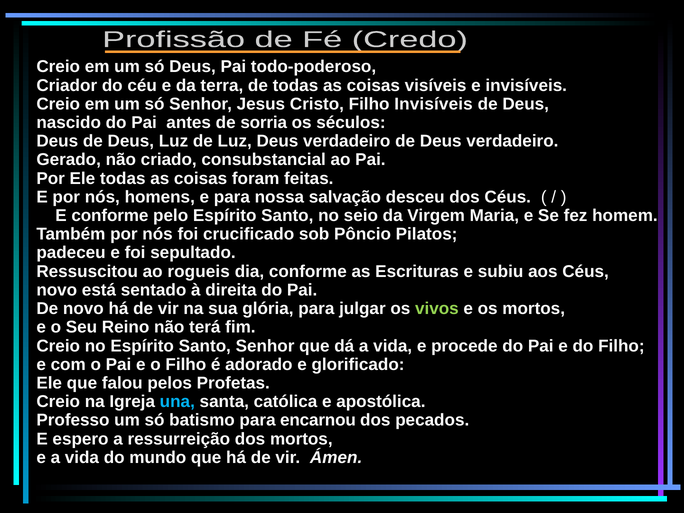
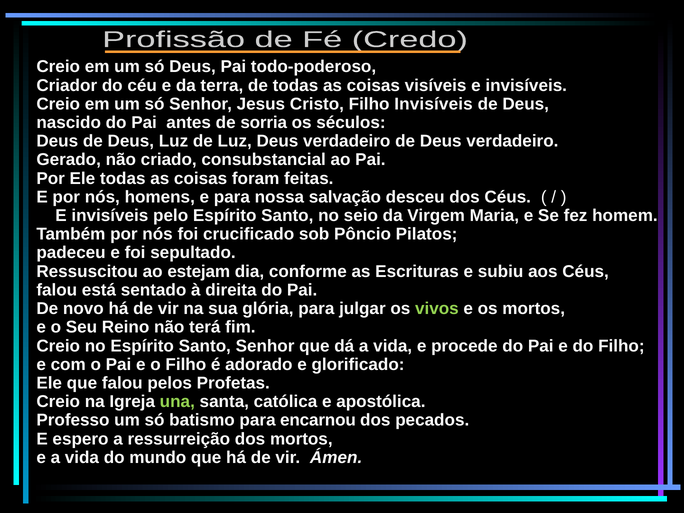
conforme at (110, 216): conforme -> invisíveis
rogueis: rogueis -> estejam
novo at (57, 290): novo -> falou
una colour: light blue -> light green
